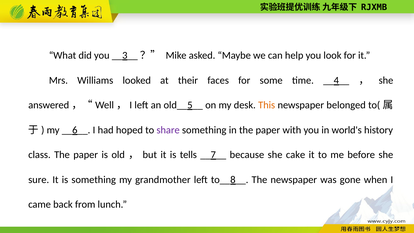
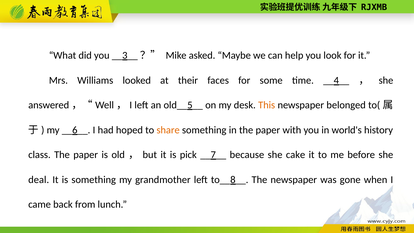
share colour: purple -> orange
tells: tells -> pick
sure: sure -> deal
